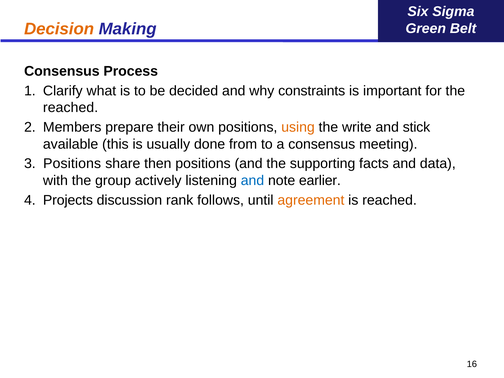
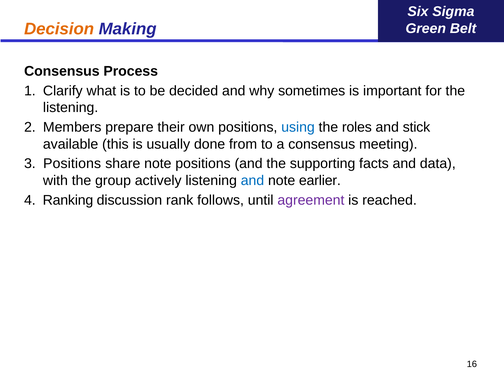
constraints: constraints -> sometimes
reached at (71, 108): reached -> listening
using colour: orange -> blue
write: write -> roles
share then: then -> note
Projects: Projects -> Ranking
agreement colour: orange -> purple
